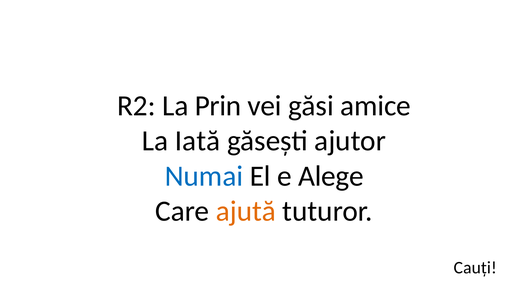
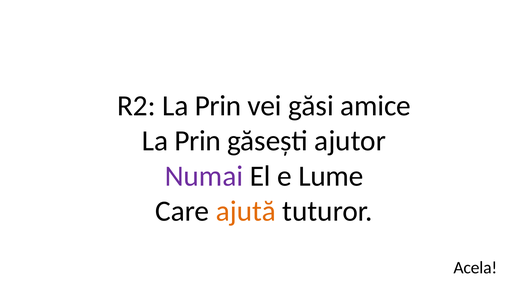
Iată at (198, 141): Iată -> Prin
Numai colour: blue -> purple
Alege: Alege -> Lume
Cauți: Cauți -> Acela
